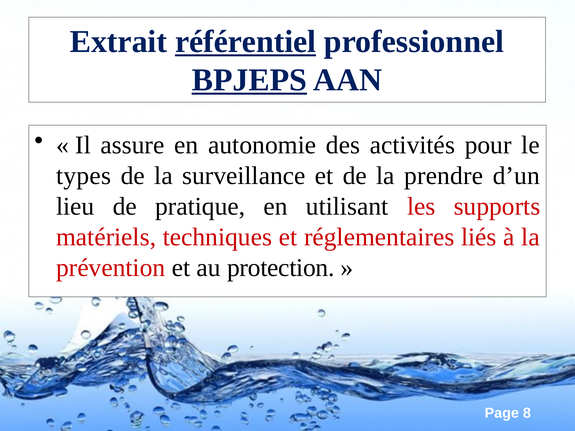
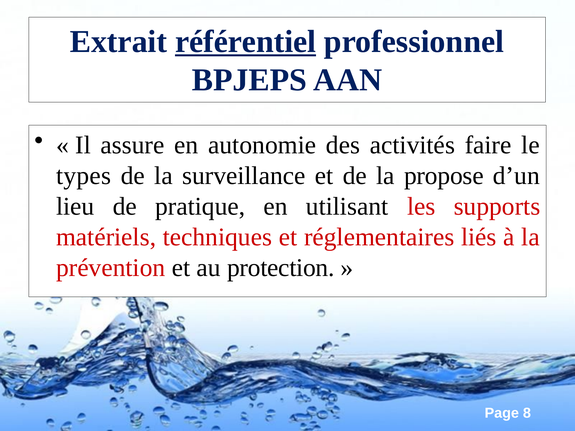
BPJEPS underline: present -> none
pour: pour -> faire
prendre: prendre -> propose
